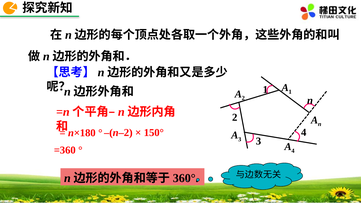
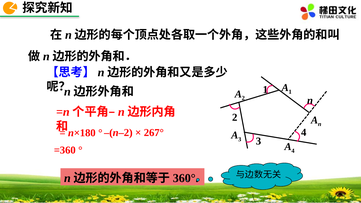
150°: 150° -> 267°
